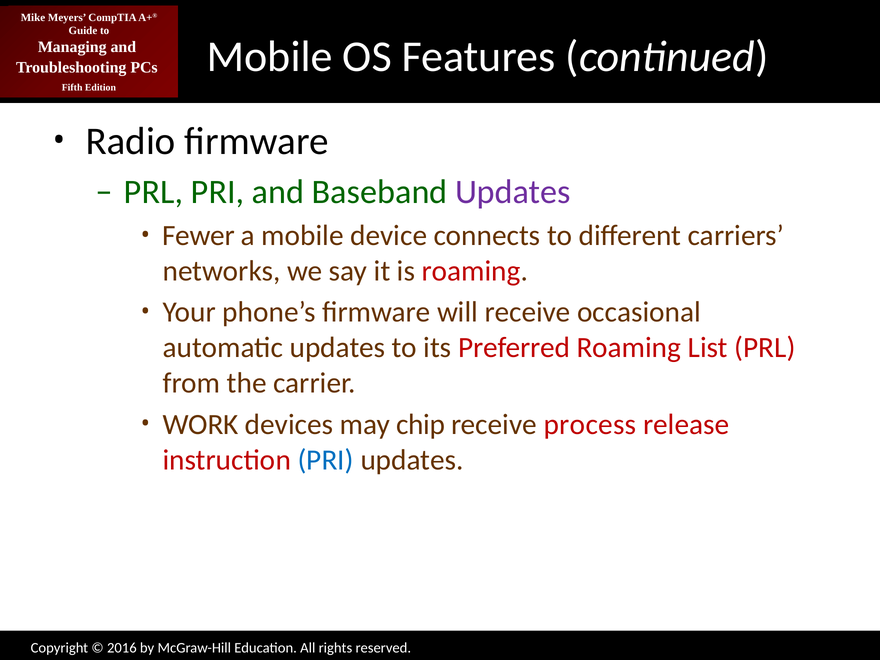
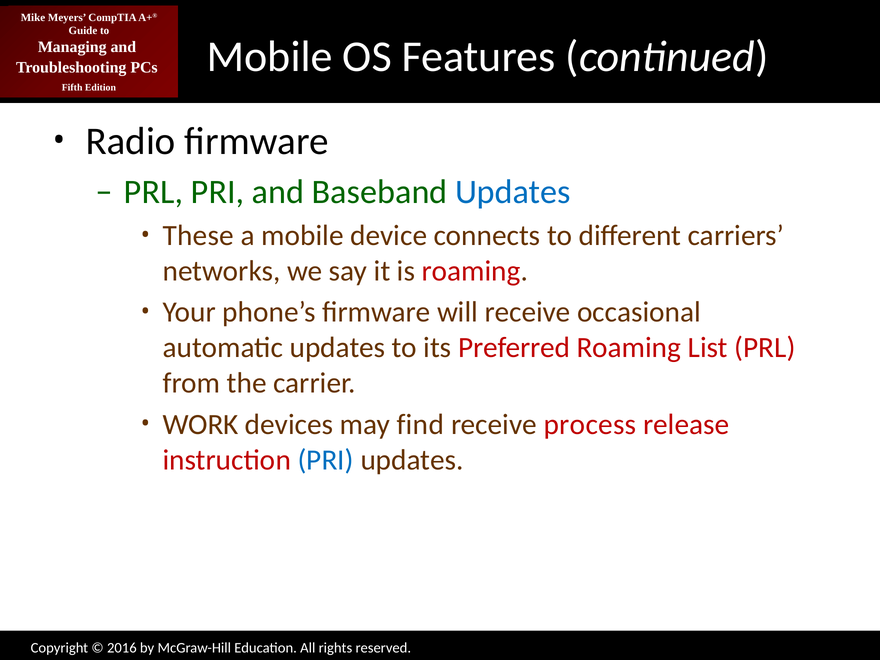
Updates at (513, 192) colour: purple -> blue
Fewer: Fewer -> These
chip: chip -> find
